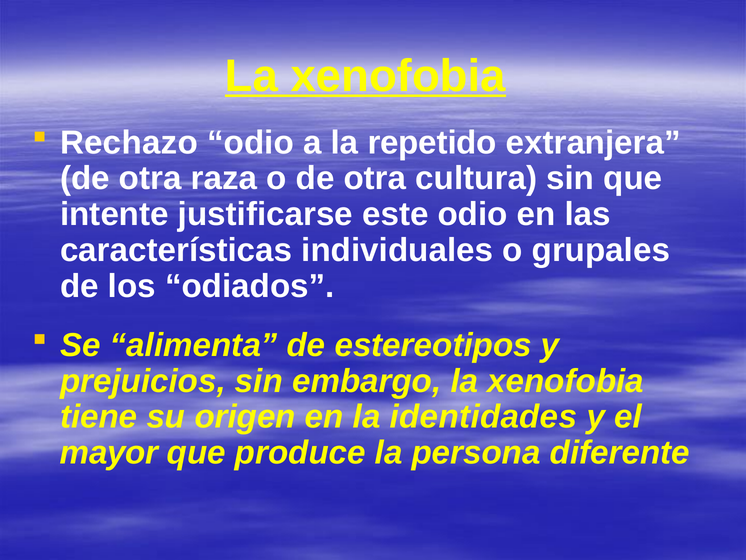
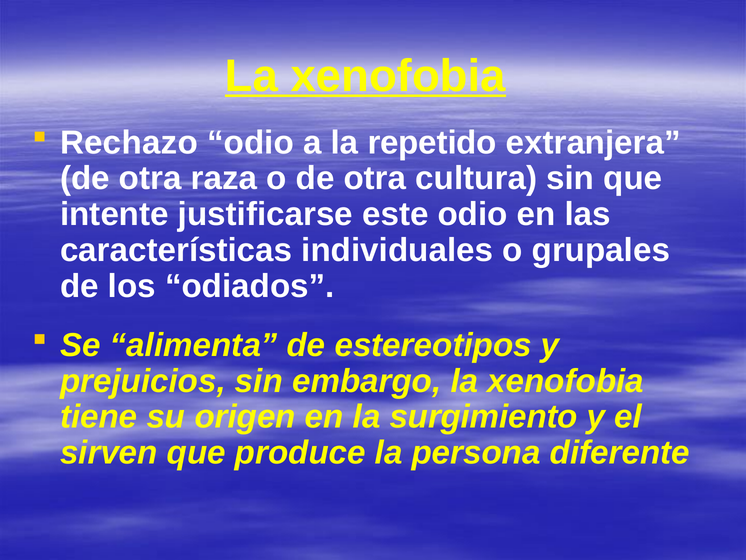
identidades: identidades -> surgimiento
mayor: mayor -> sirven
